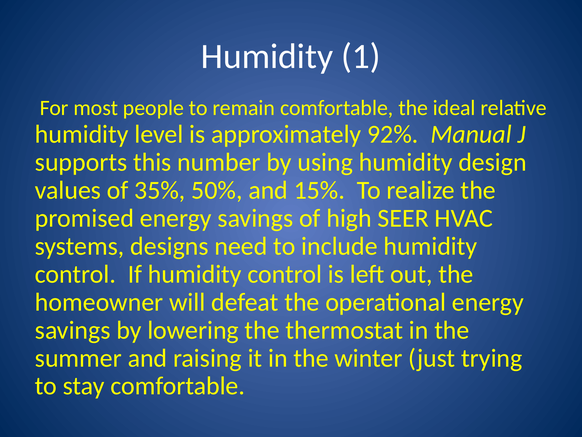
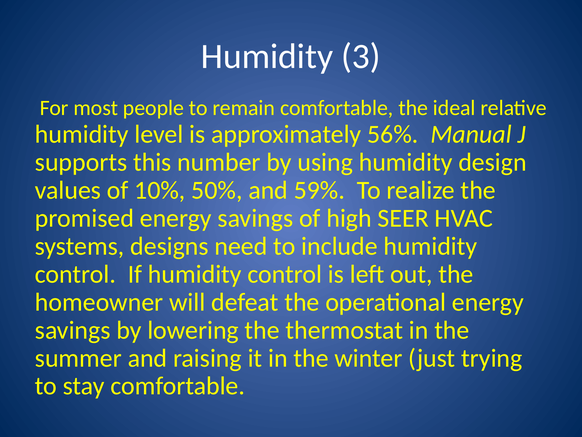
1: 1 -> 3
92%: 92% -> 56%
35%: 35% -> 10%
15%: 15% -> 59%
